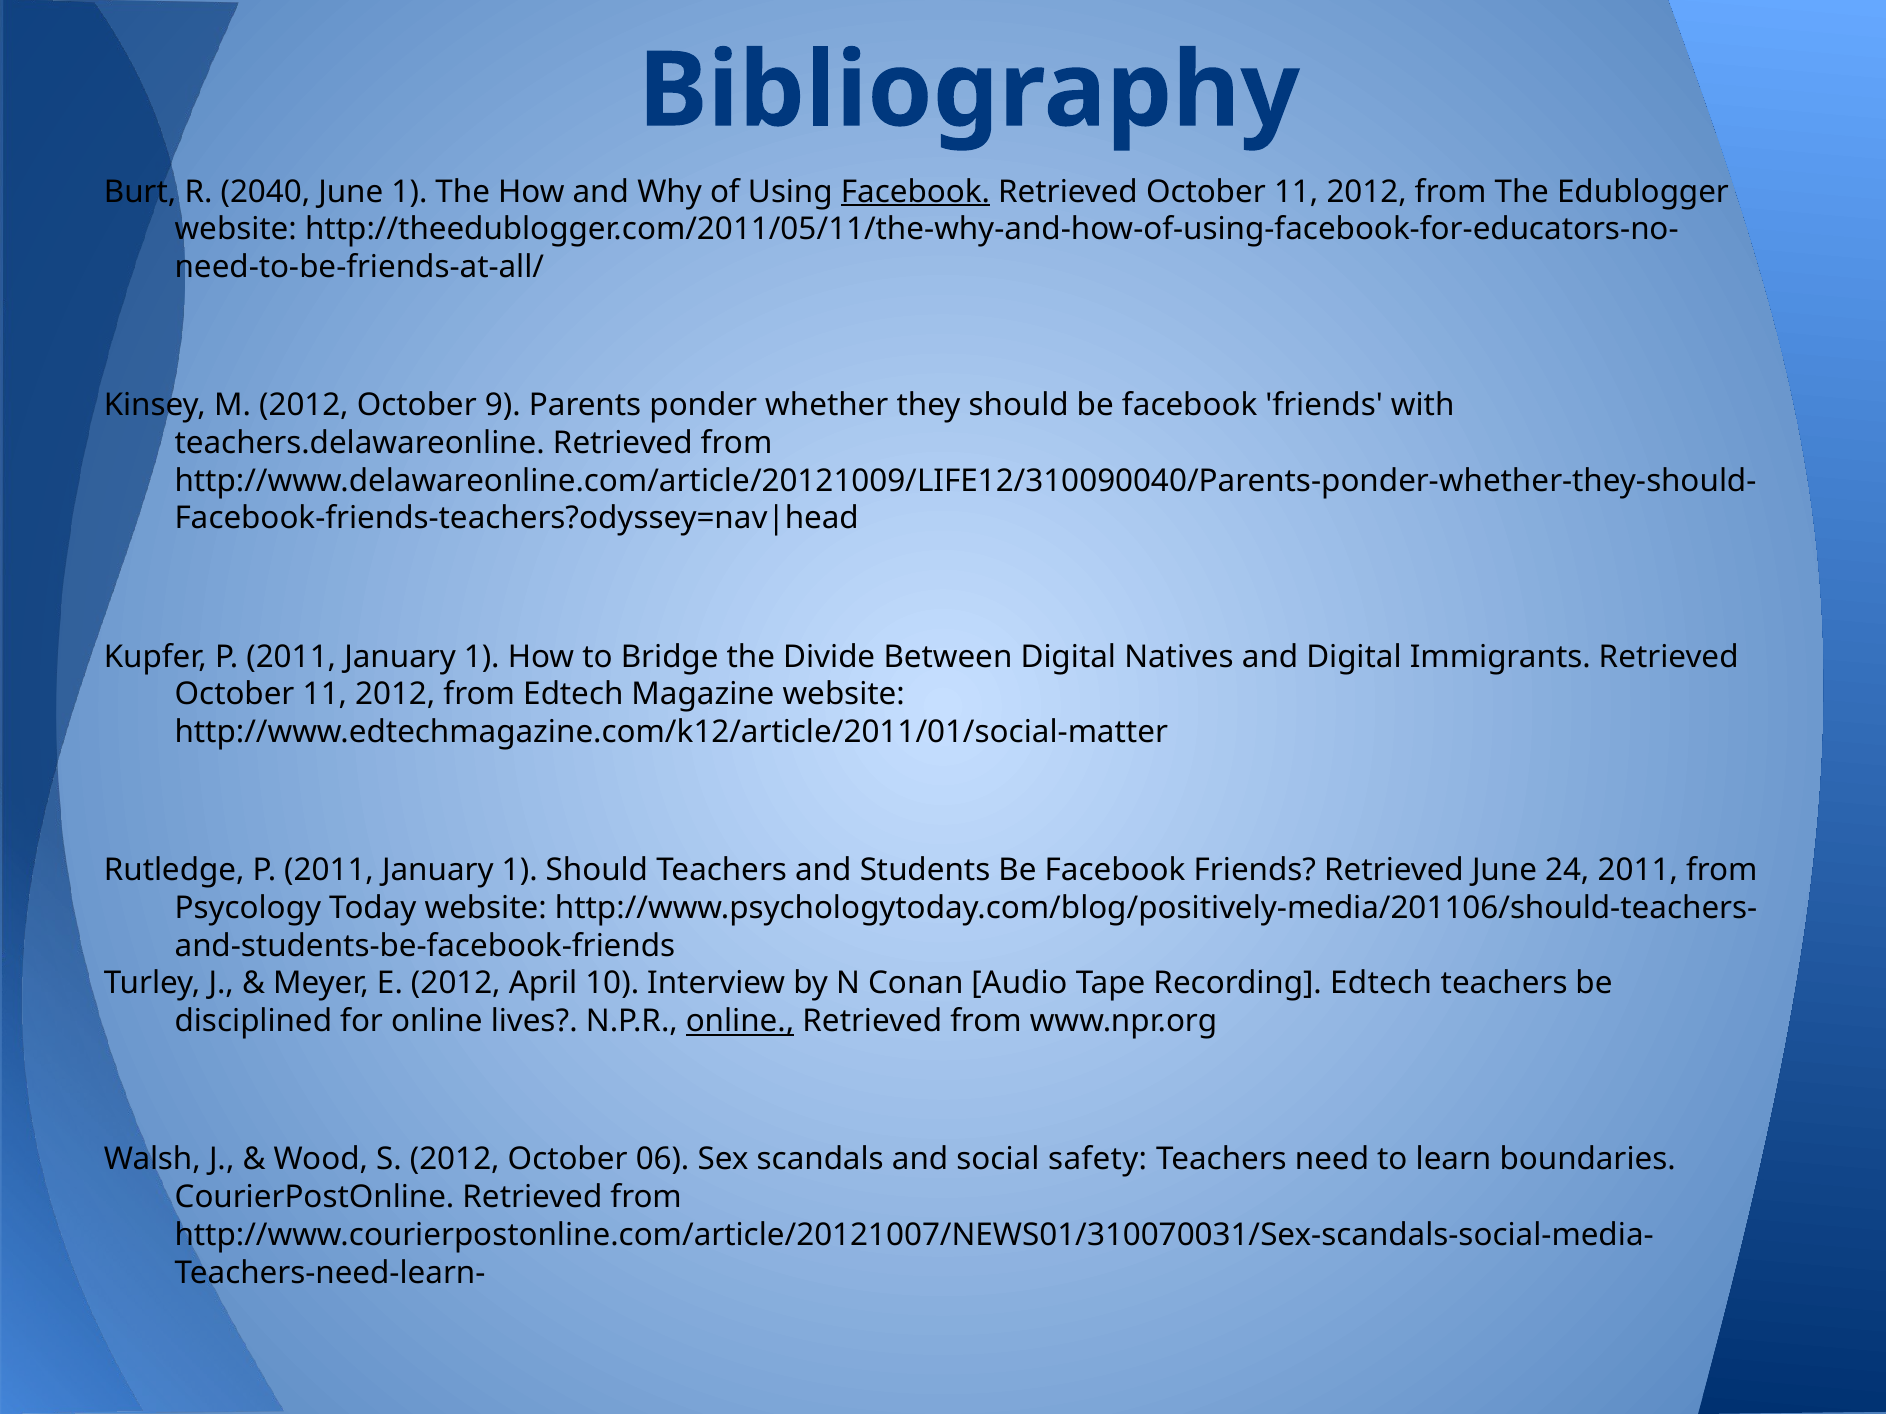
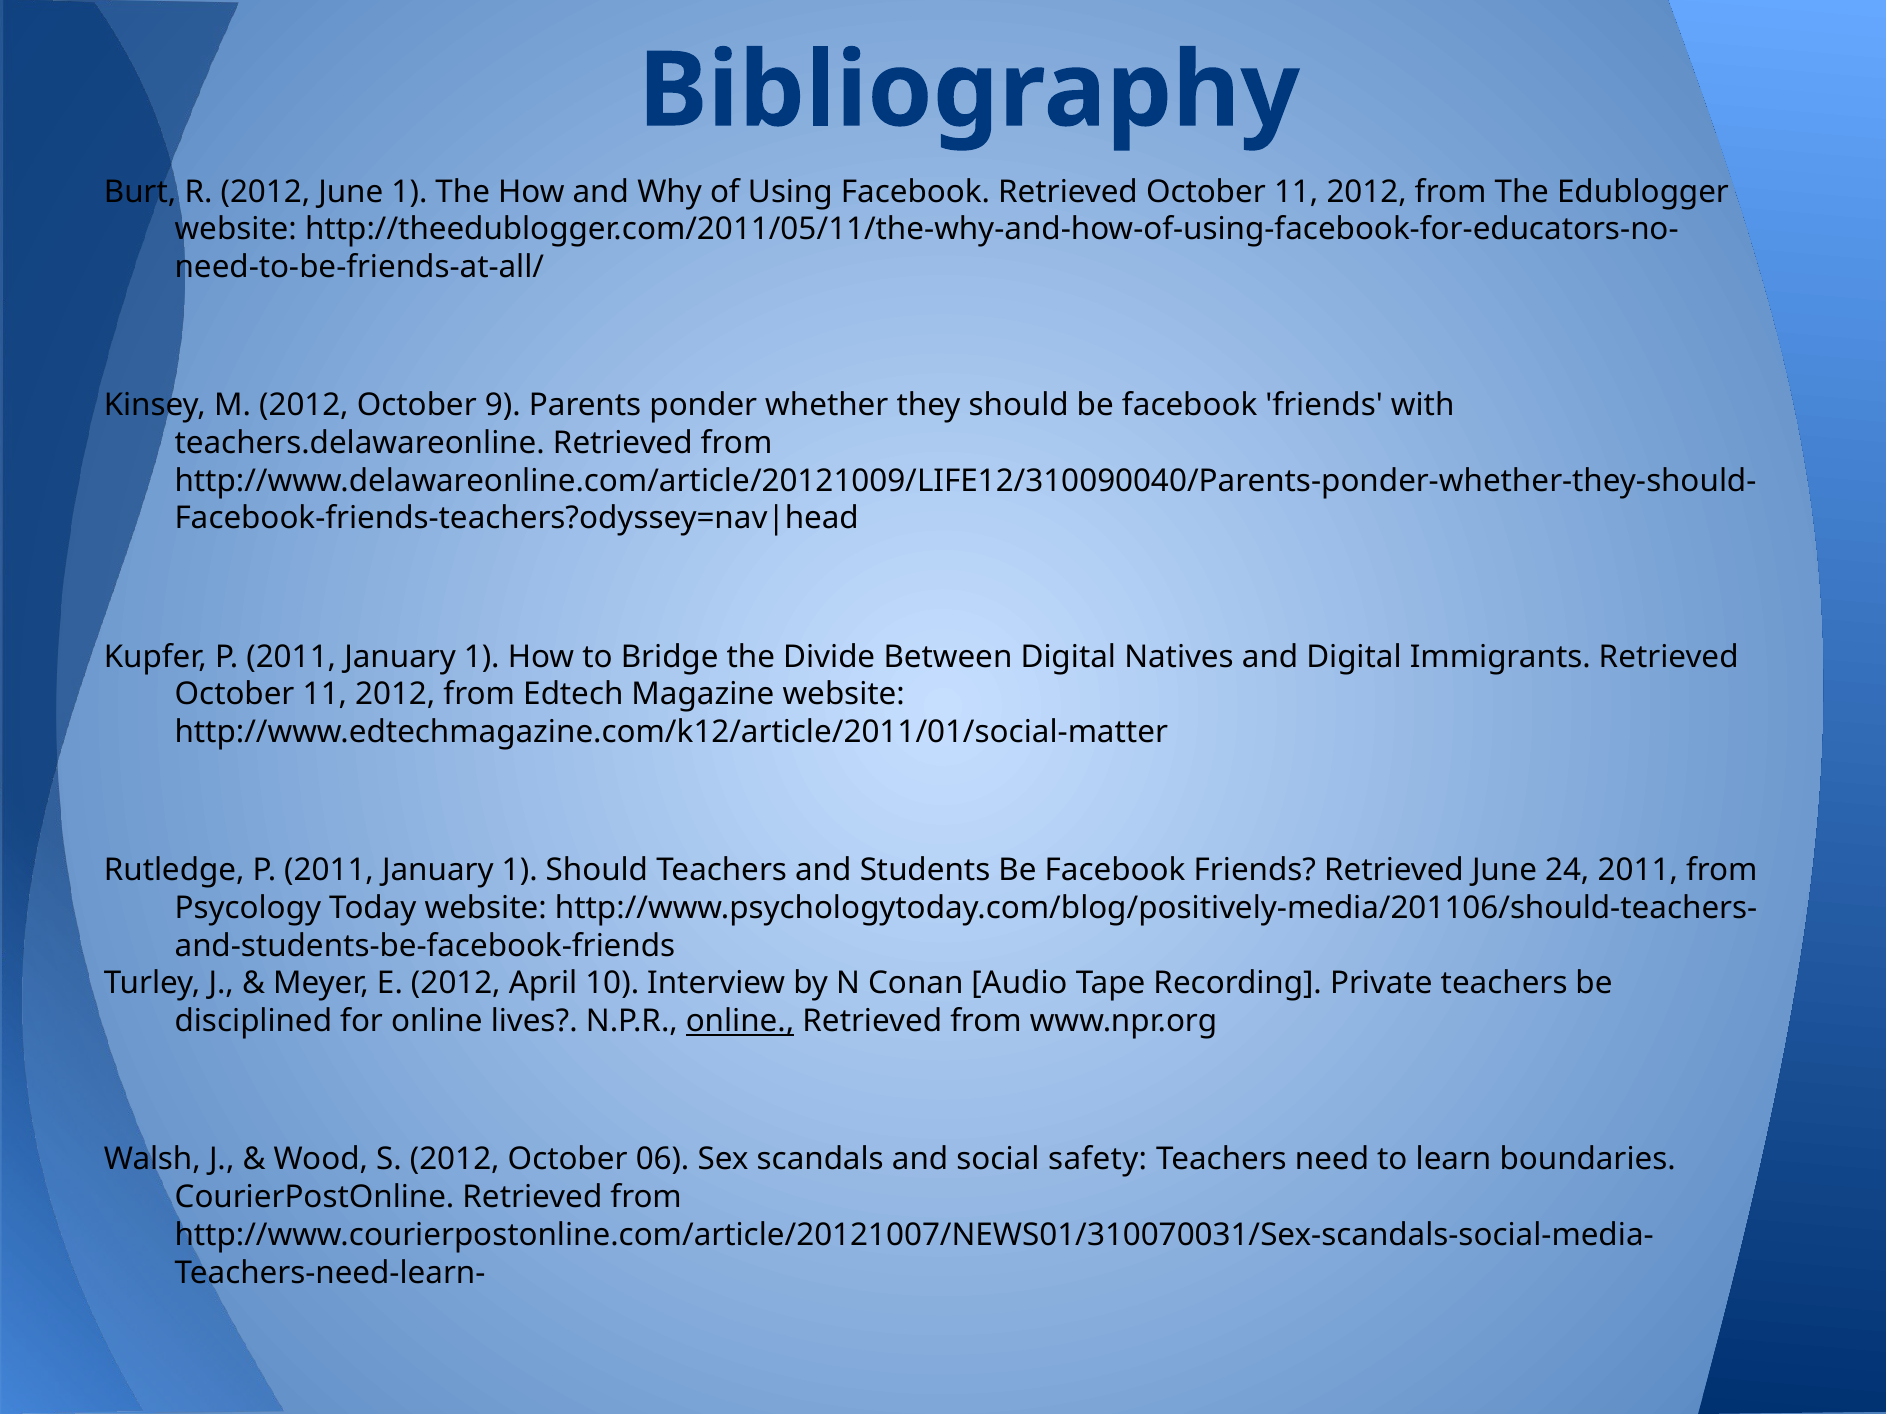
R 2040: 2040 -> 2012
Facebook at (915, 192) underline: present -> none
Recording Edtech: Edtech -> Private
